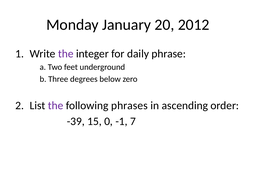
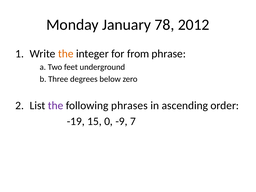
20: 20 -> 78
the at (66, 54) colour: purple -> orange
daily: daily -> from
-39: -39 -> -19
-1: -1 -> -9
